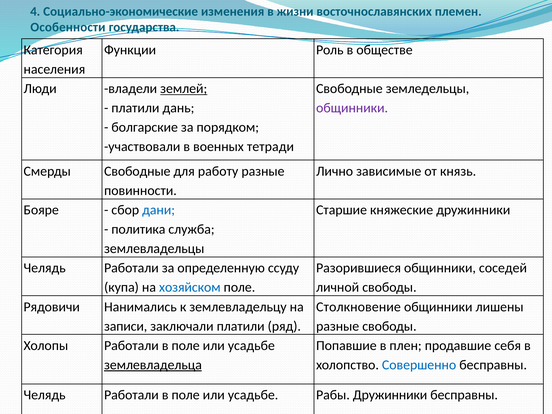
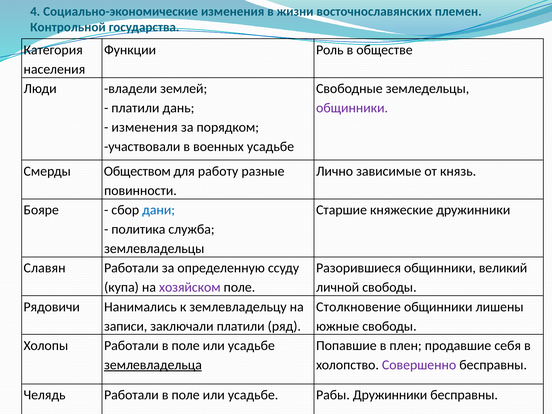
Особенности: Особенности -> Контрольной
землей underline: present -> none
болгарские at (145, 127): болгарские -> изменения
военных тетради: тетради -> усадьбе
Смерды Свободные: Свободные -> Обществом
Челядь at (45, 268): Челядь -> Славян
соседей: соседей -> великий
хозяйском colour: blue -> purple
разные at (338, 326): разные -> южные
Совершенно colour: blue -> purple
